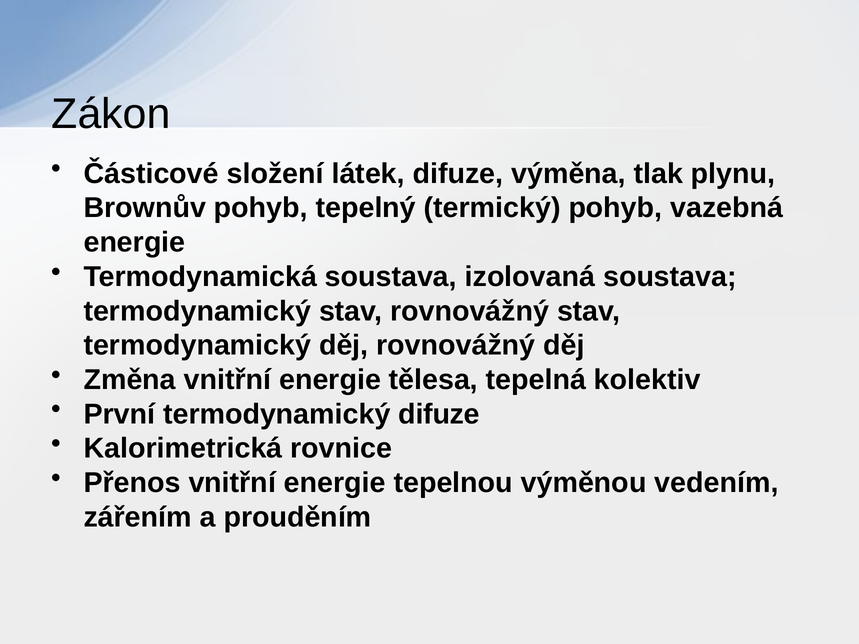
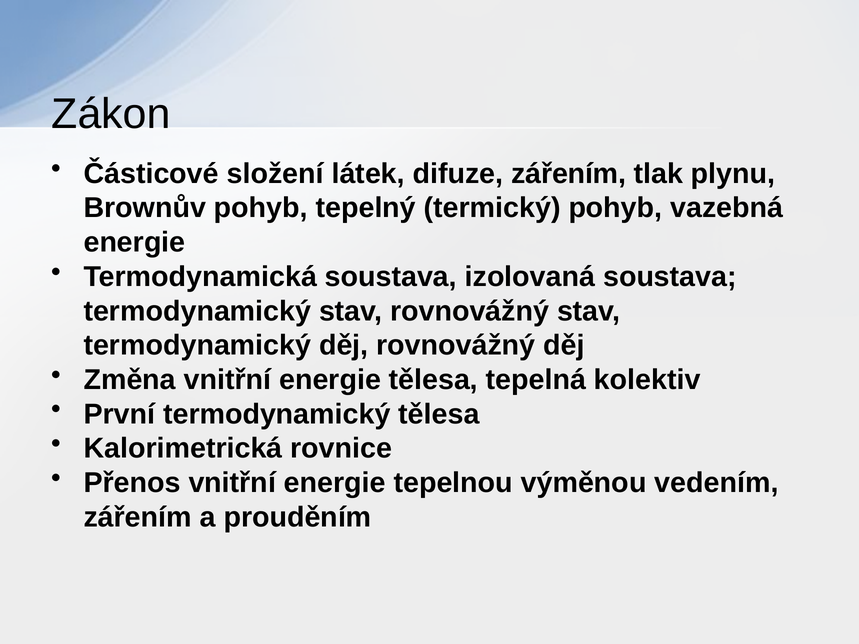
difuze výměna: výměna -> zářením
termodynamický difuze: difuze -> tělesa
